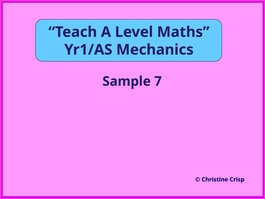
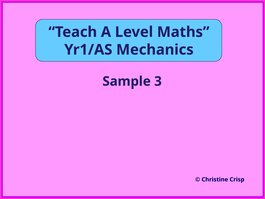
7: 7 -> 3
